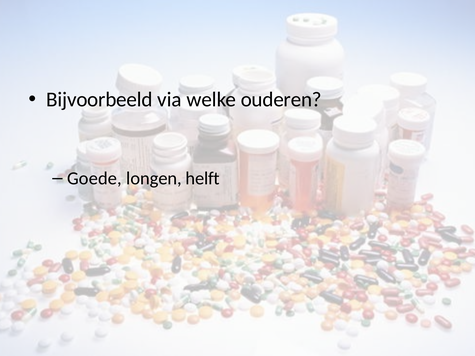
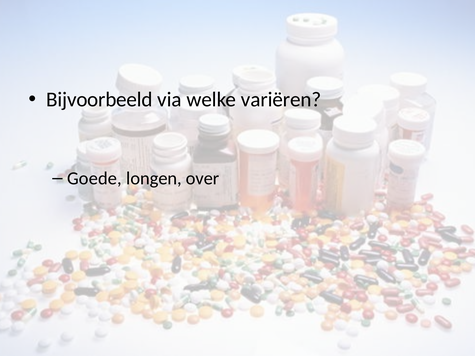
ouderen: ouderen -> variëren
helft: helft -> over
